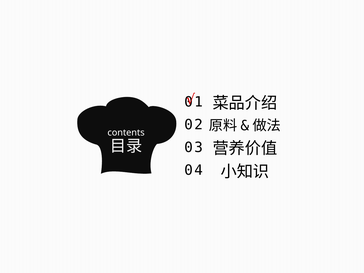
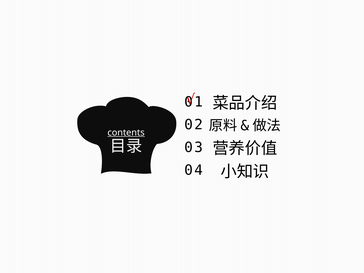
contents underline: none -> present
